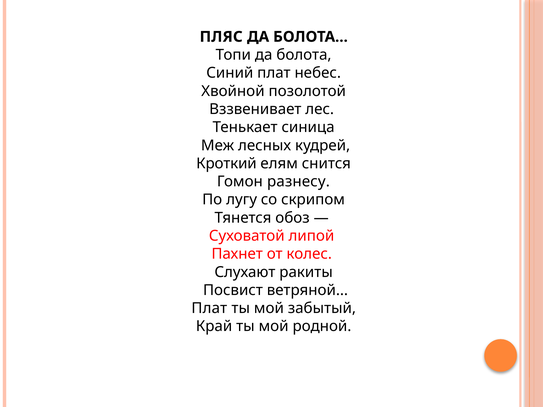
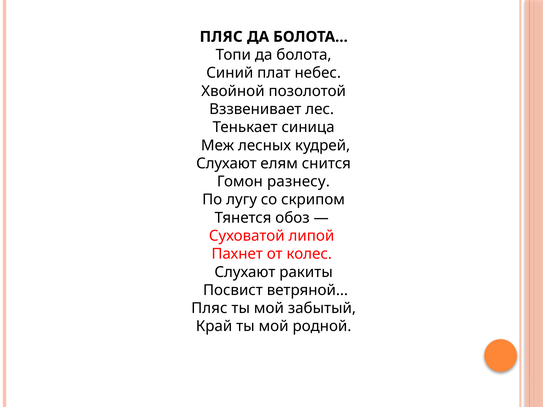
Кроткий at (226, 164): Кроткий -> Слухают
Плат at (209, 308): Плат -> Пляс
